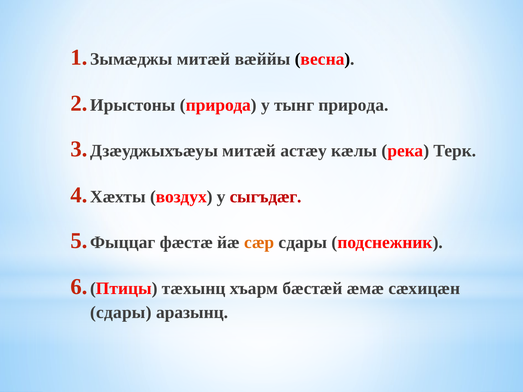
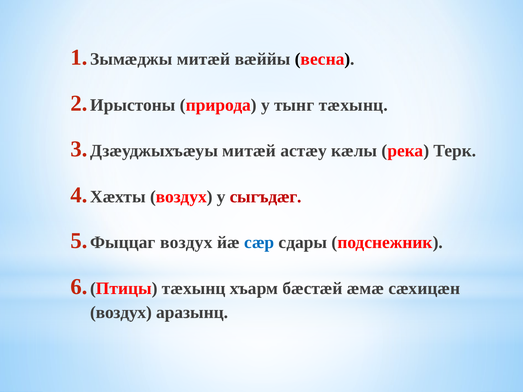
тынг природа: природа -> тæхынц
Фыццаг фæстæ: фæстæ -> воздух
сæр colour: orange -> blue
сдары at (121, 313): сдары -> воздух
